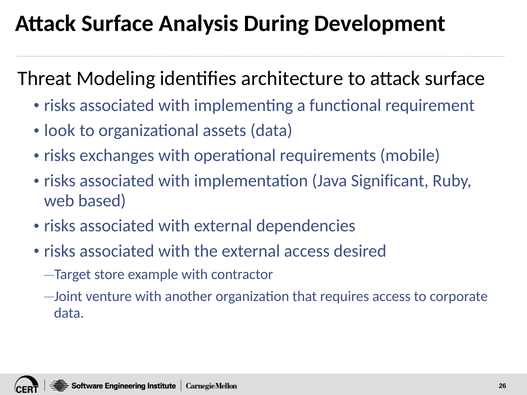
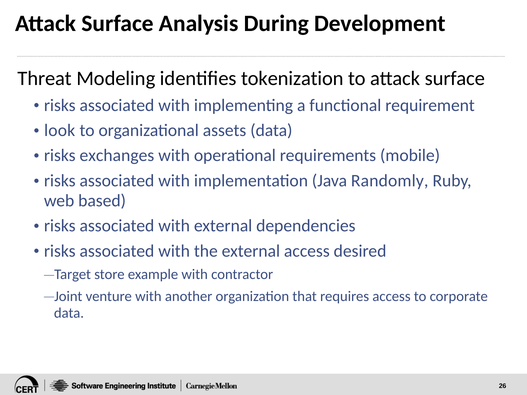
architecture: architecture -> tokenization
Significant: Significant -> Randomly
